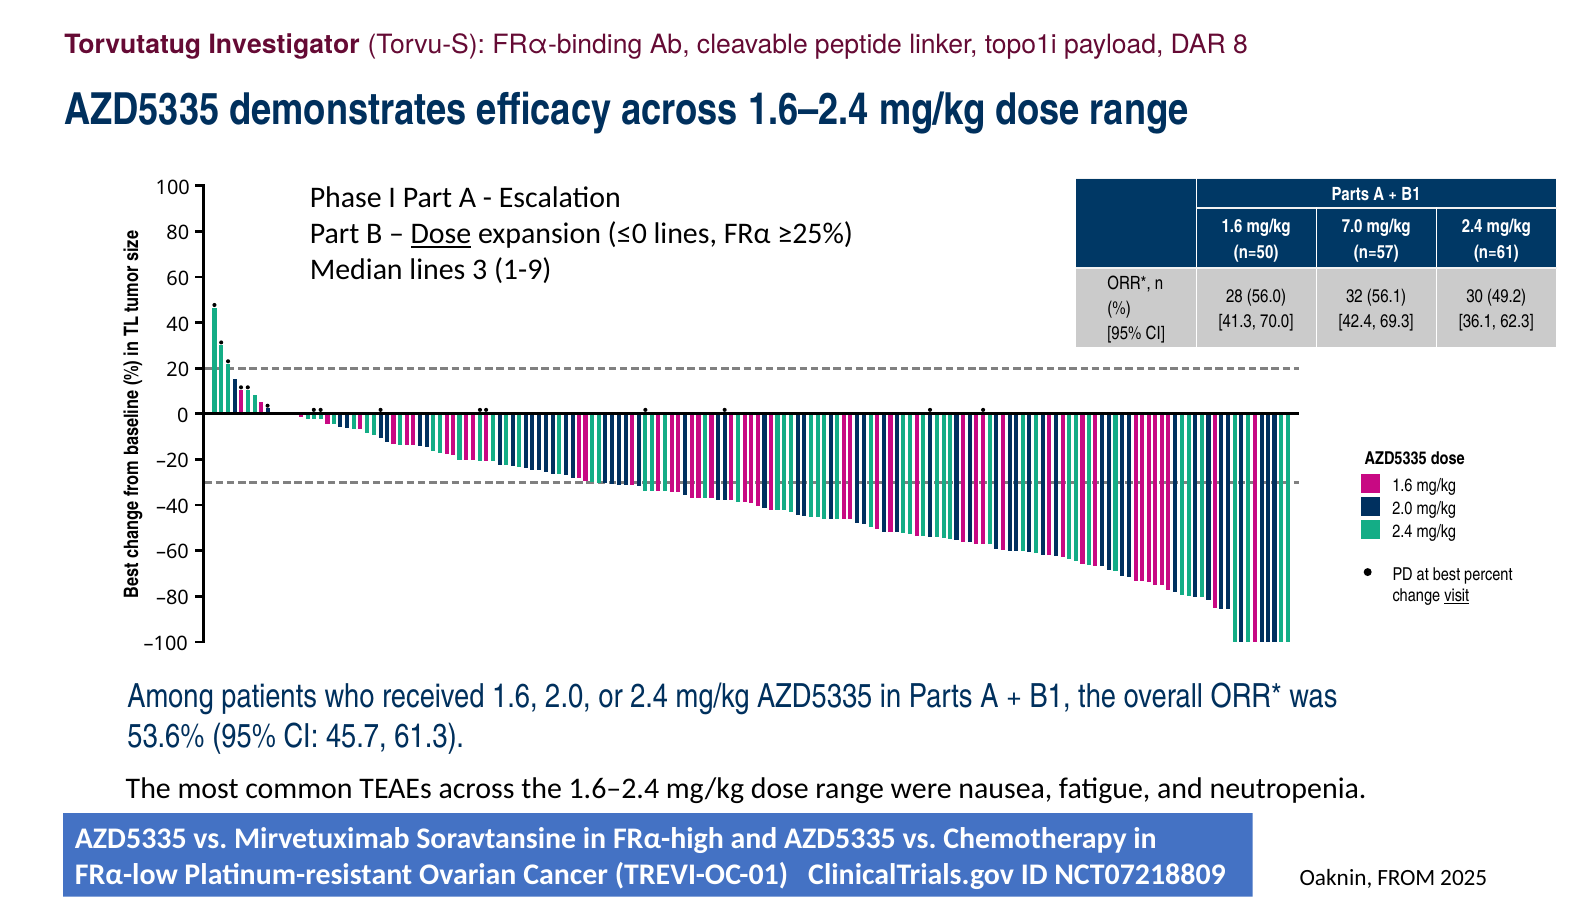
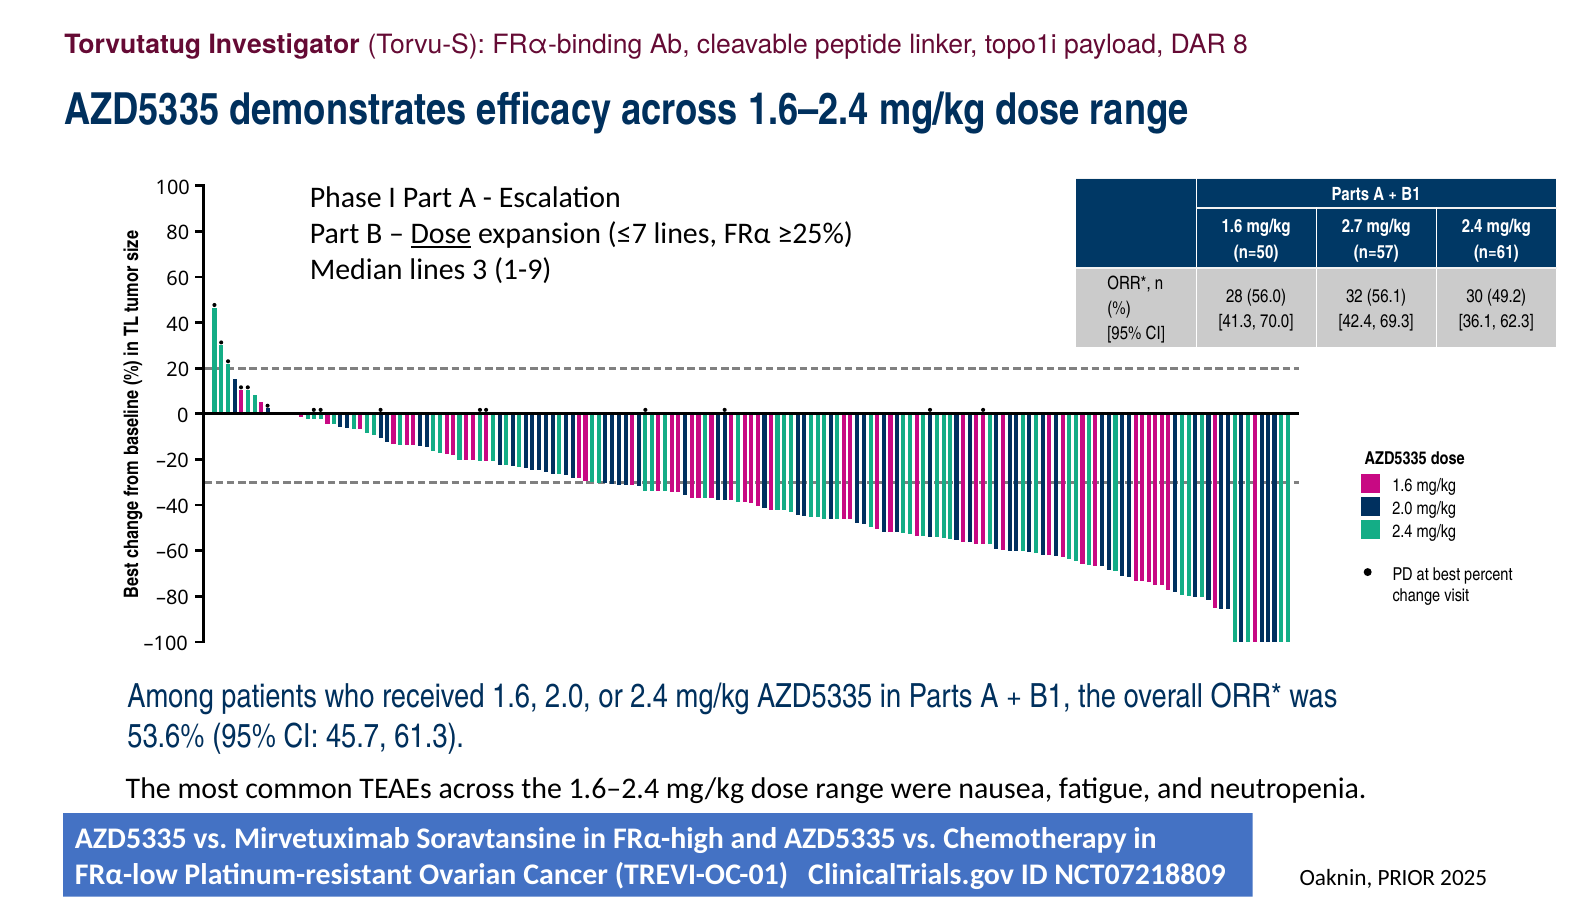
7.0: 7.0 -> 2.7
≤0: ≤0 -> ≤7
visit underline: present -> none
FROM: FROM -> PRIOR
